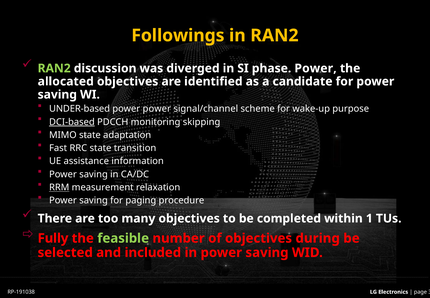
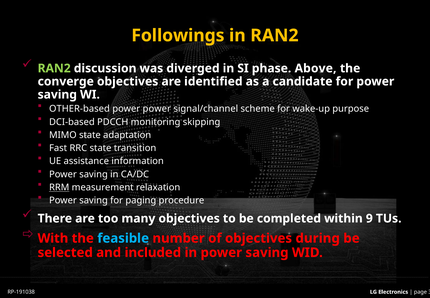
phase Power: Power -> Above
allocated: allocated -> converge
UNDER-based: UNDER-based -> OTHER-based
DCI-based underline: present -> none
1: 1 -> 9
Fully: Fully -> With
feasible colour: light green -> light blue
